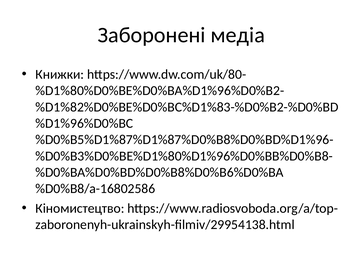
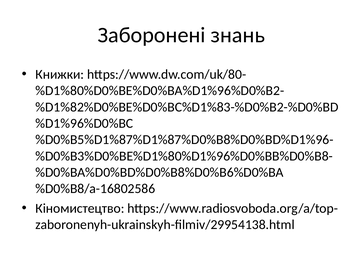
медіа: медіа -> знань
